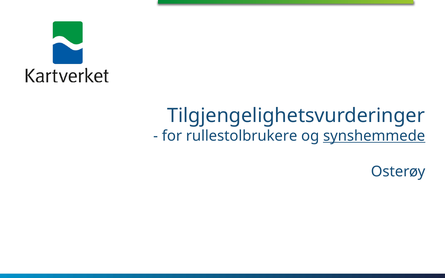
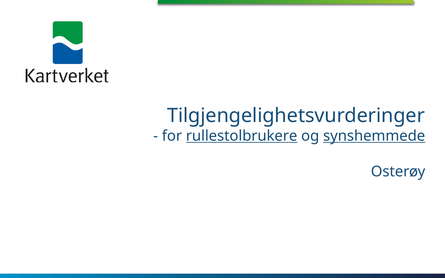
rullestolbrukere underline: none -> present
